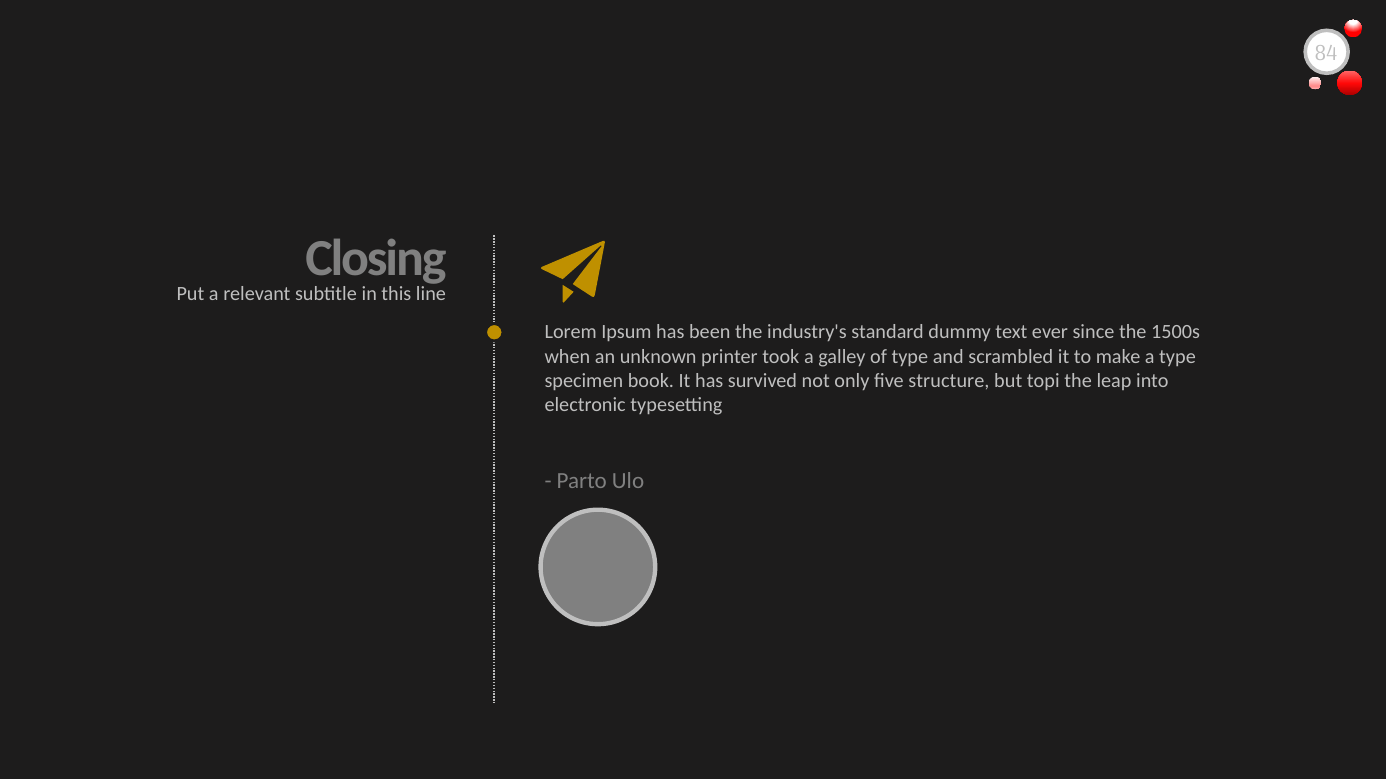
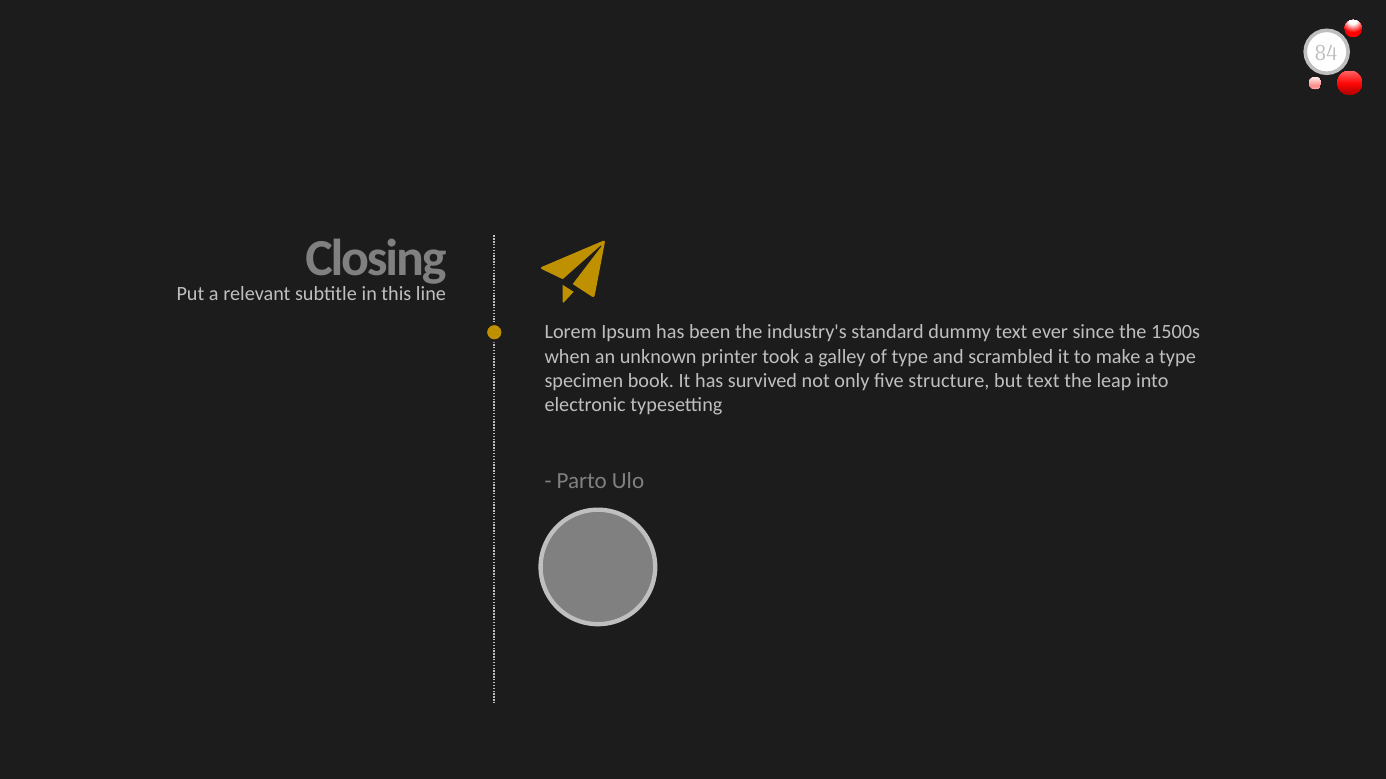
but topi: topi -> text
